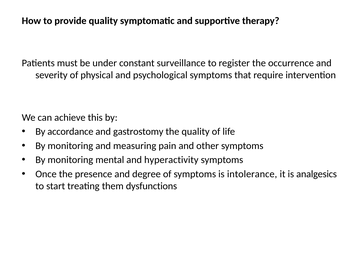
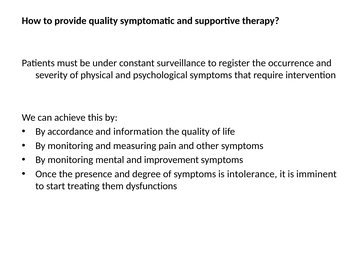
gastrostomy: gastrostomy -> information
hyperactivity: hyperactivity -> improvement
analgesics: analgesics -> imminent
